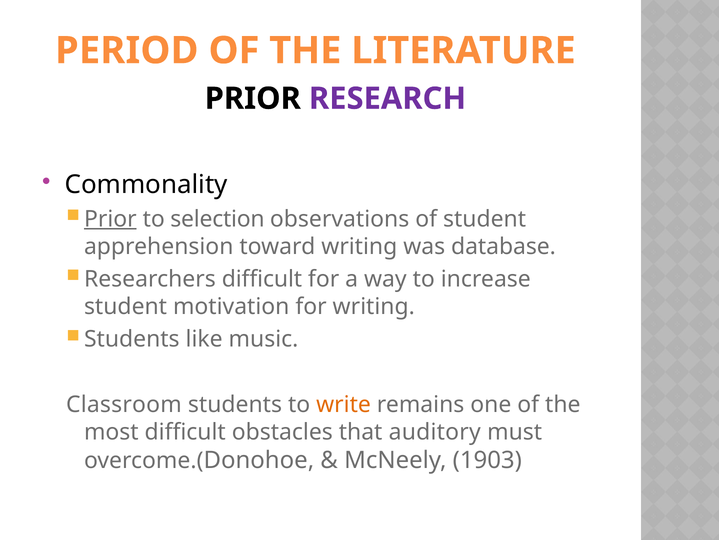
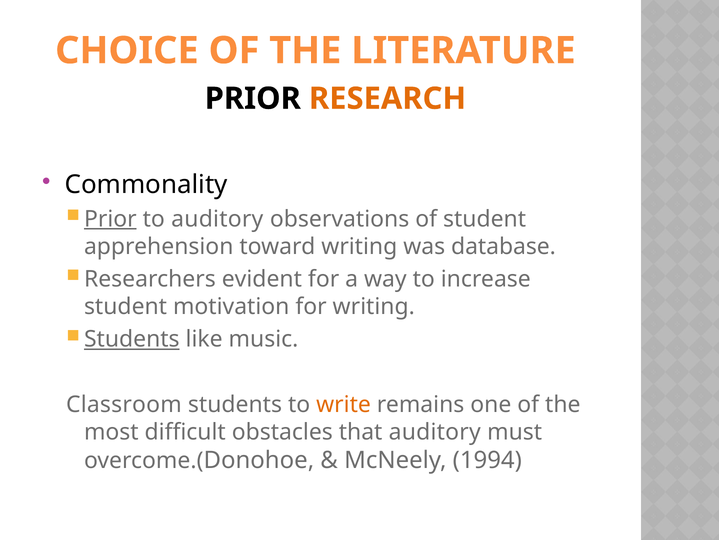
PERIOD: PERIOD -> CHOICE
RESEARCH colour: purple -> orange
to selection: selection -> auditory
Researchers difficult: difficult -> evident
Students at (132, 339) underline: none -> present
1903: 1903 -> 1994
